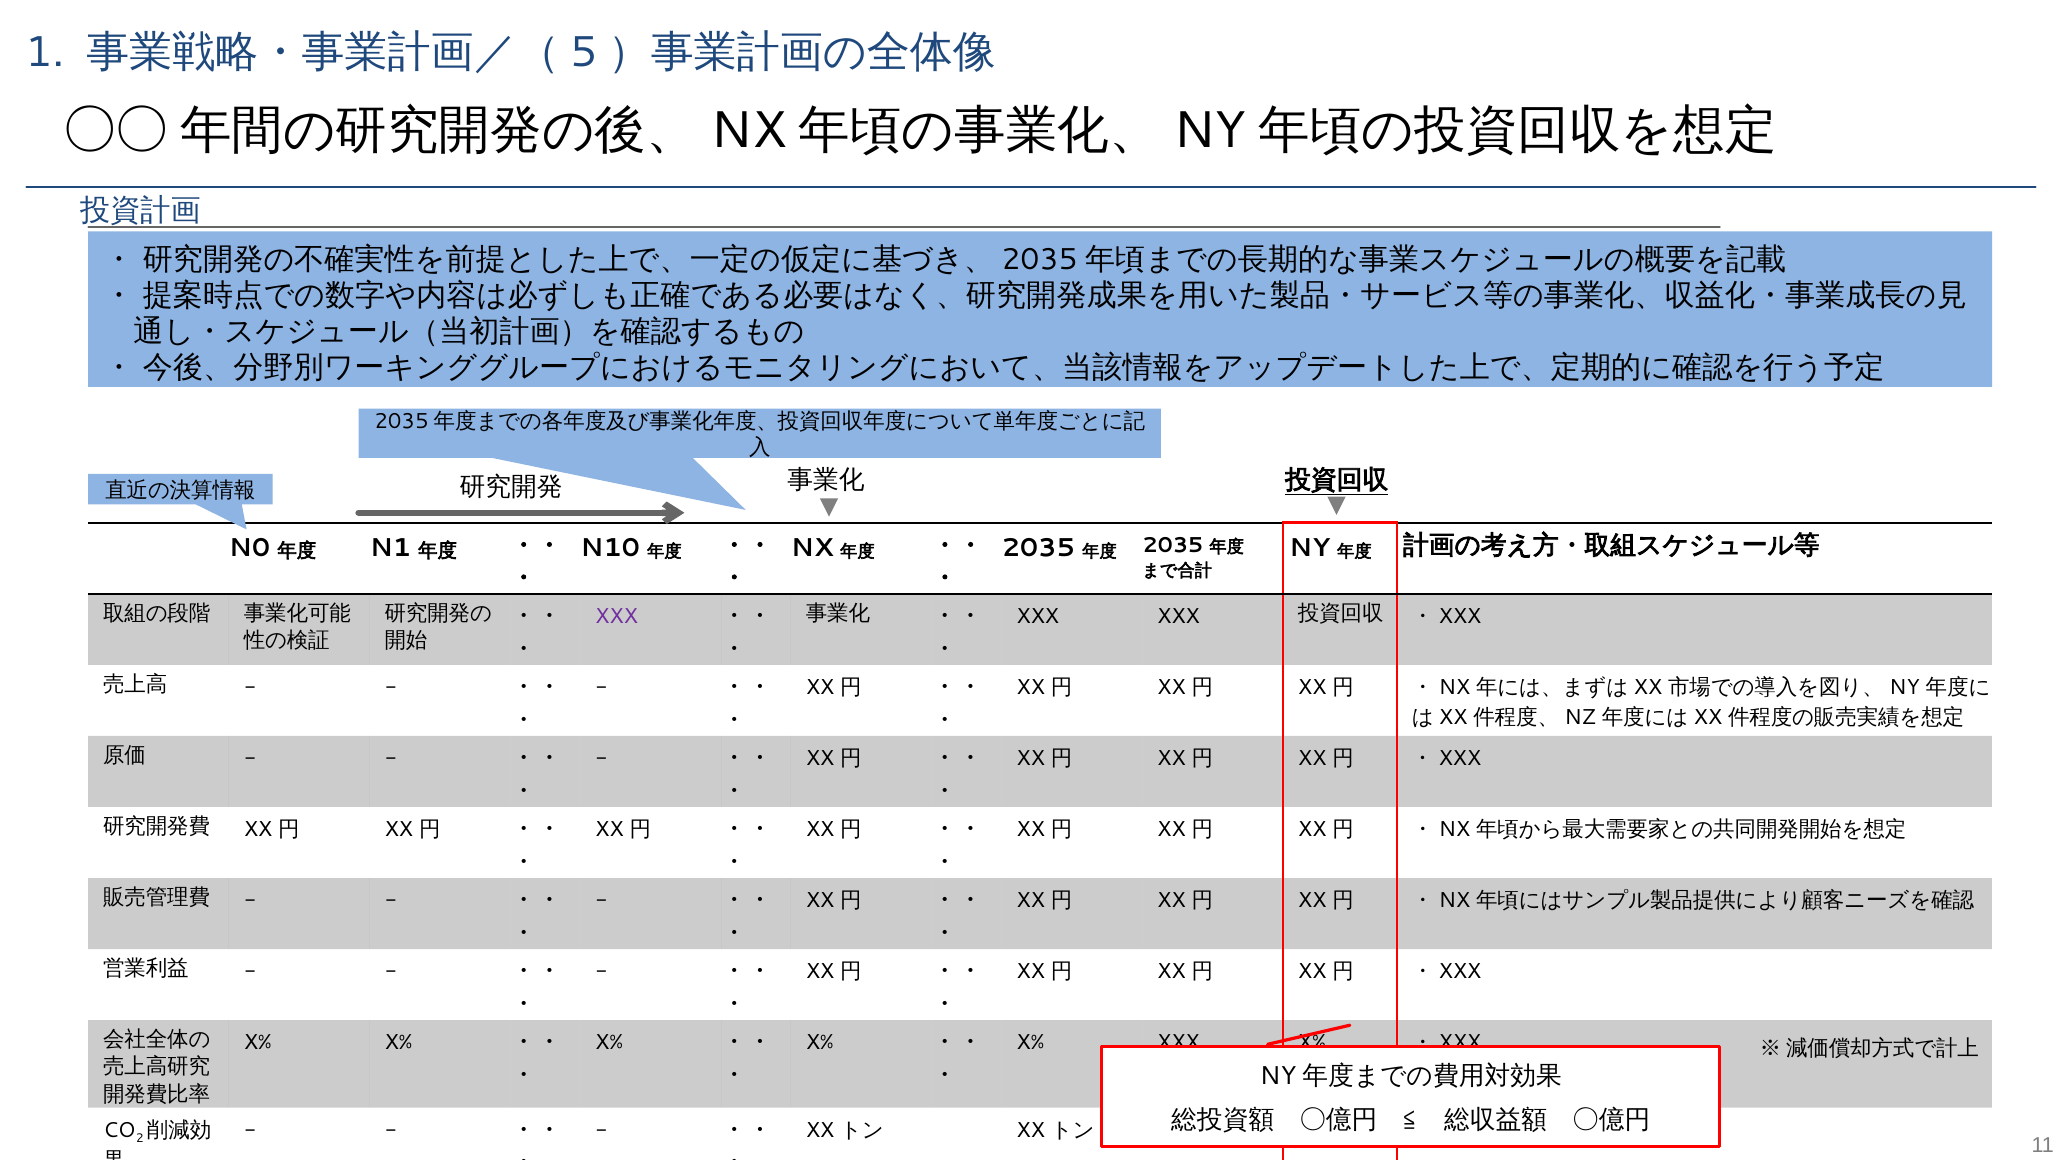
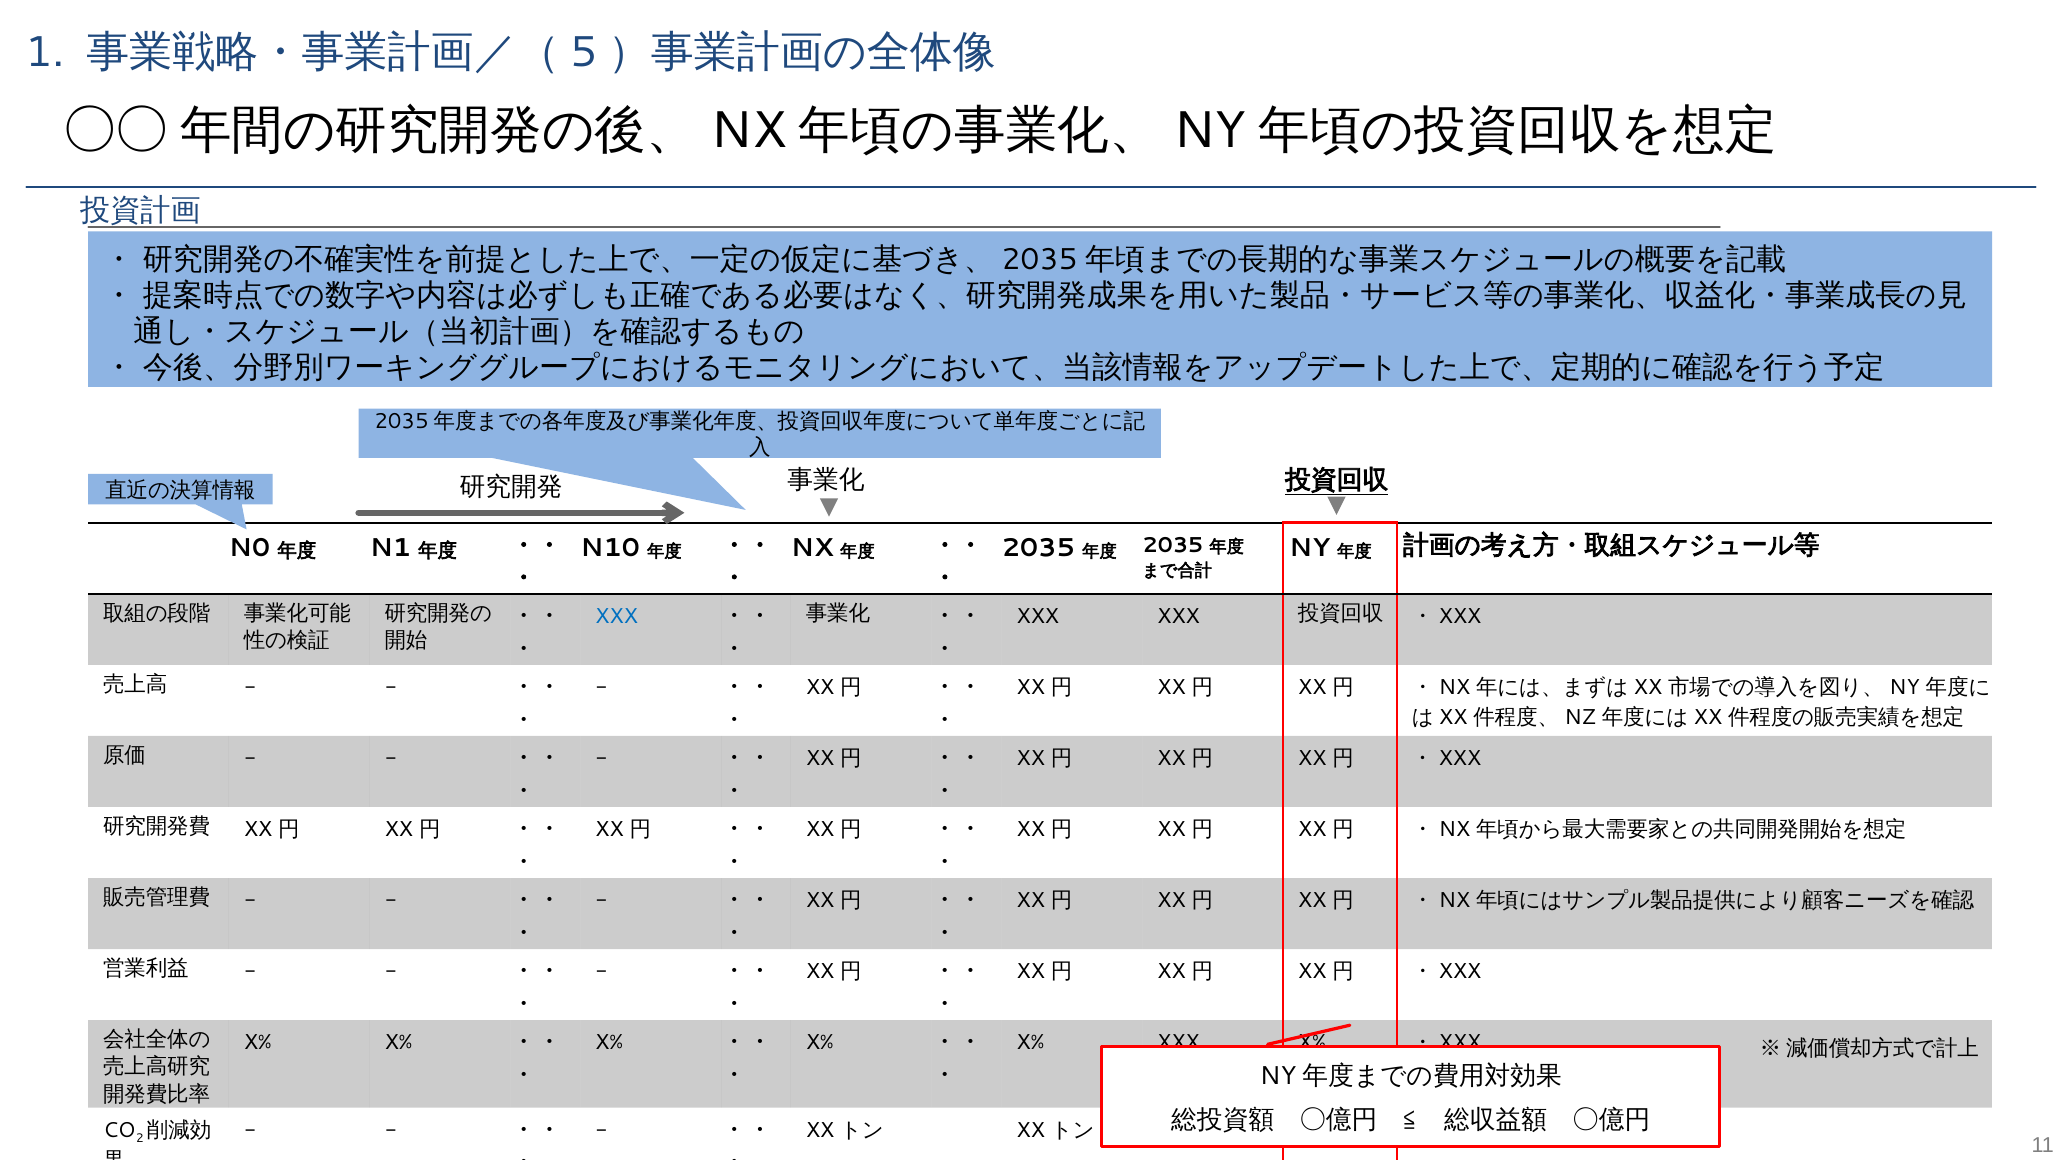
XXX at (617, 616) colour: purple -> blue
